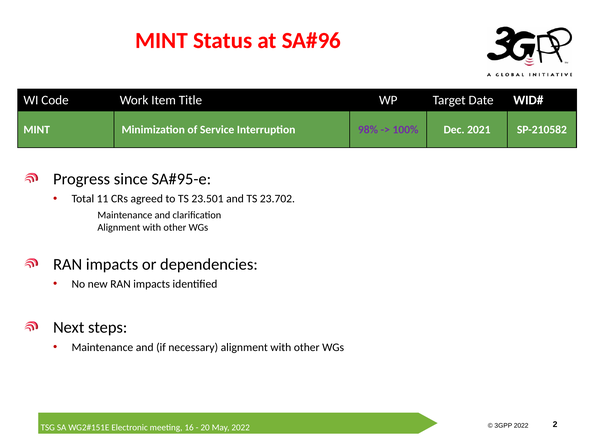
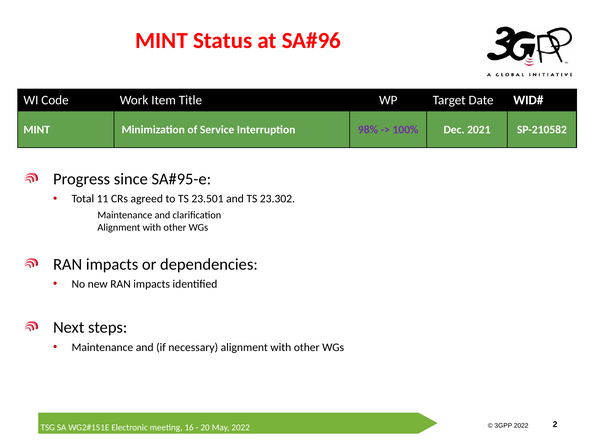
23.702: 23.702 -> 23.302
